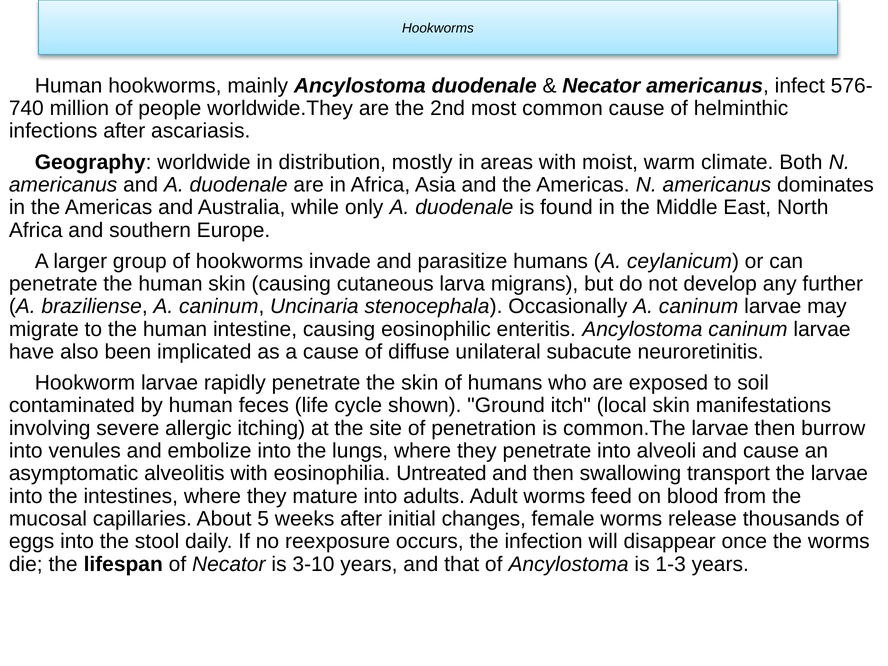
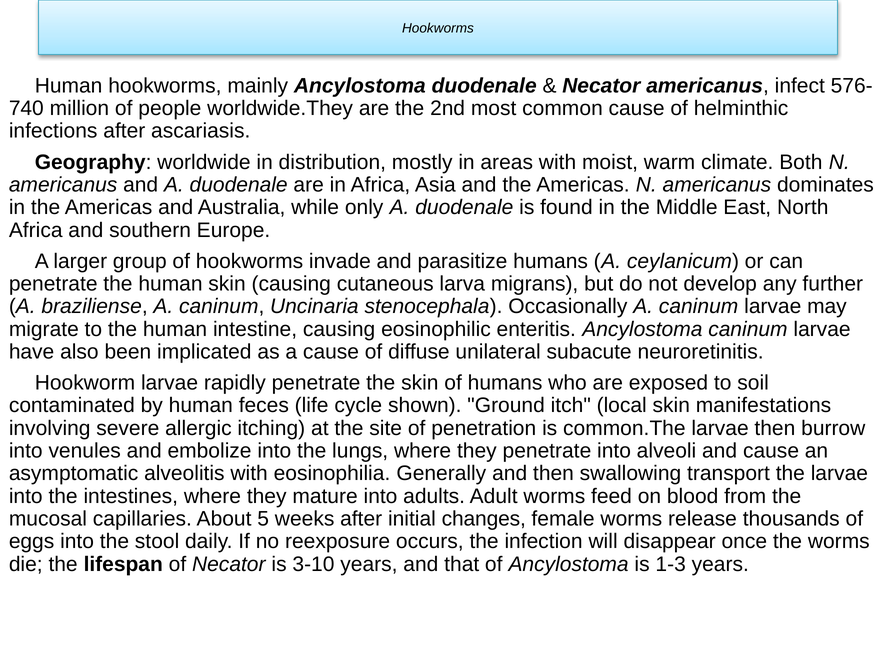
Untreated: Untreated -> Generally
